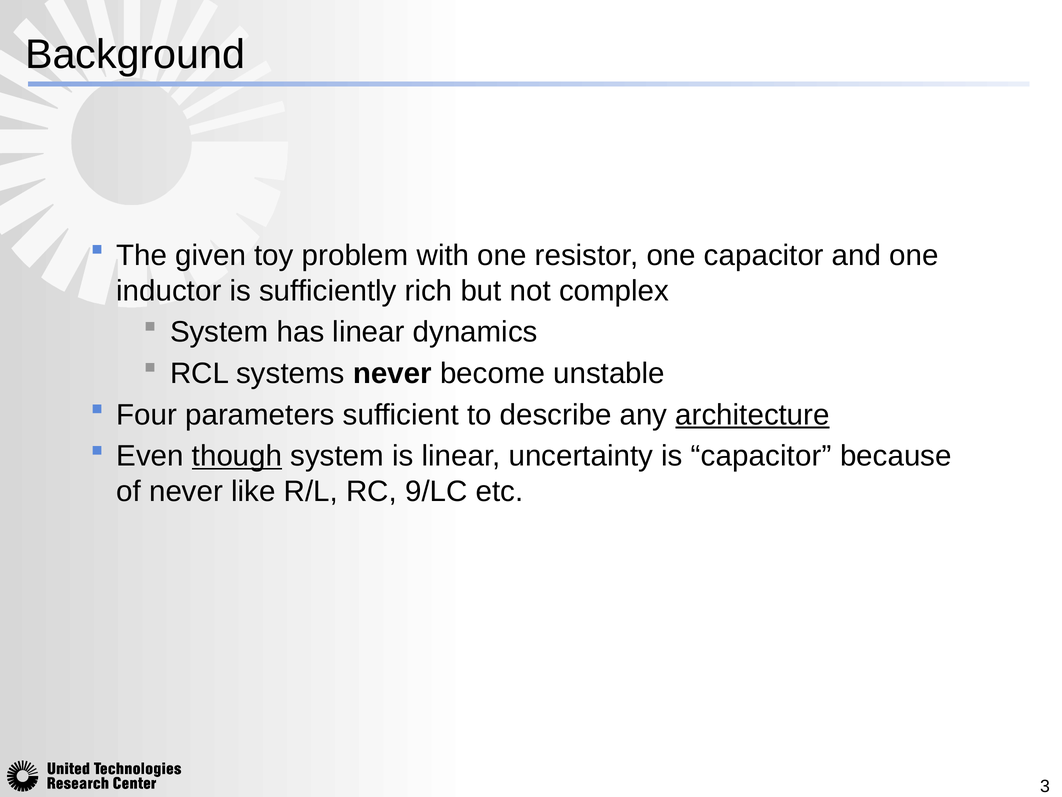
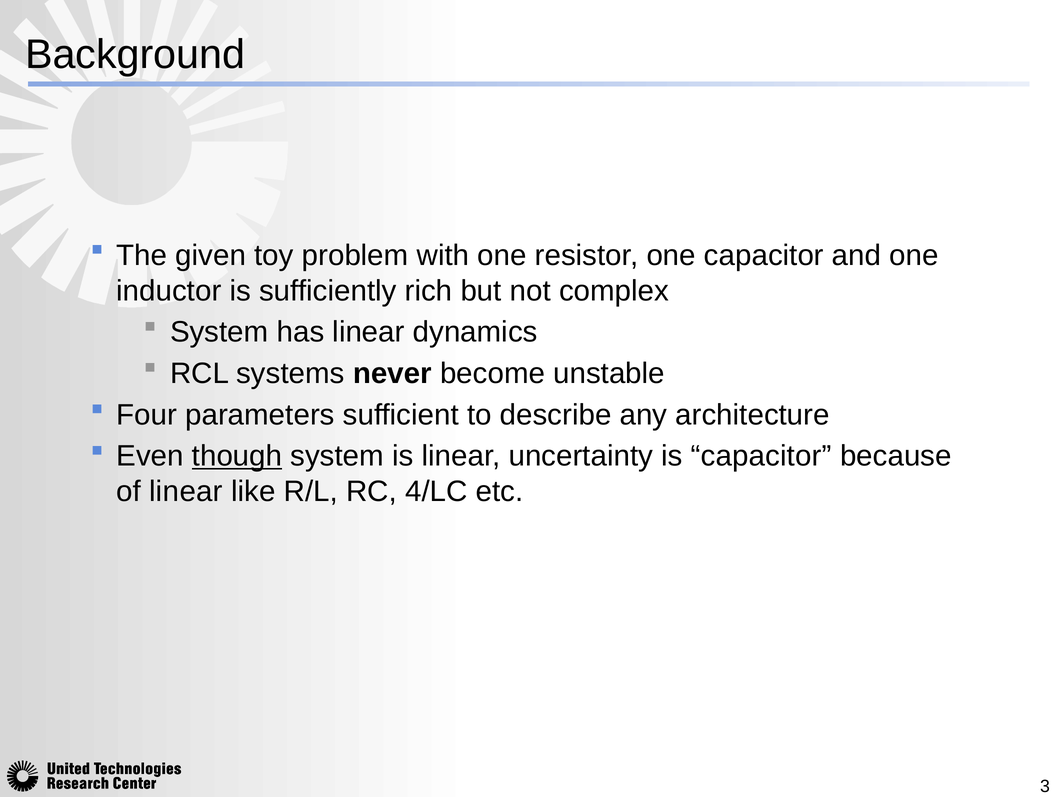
architecture underline: present -> none
of never: never -> linear
9/LC: 9/LC -> 4/LC
